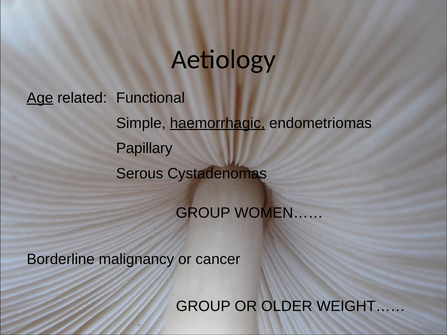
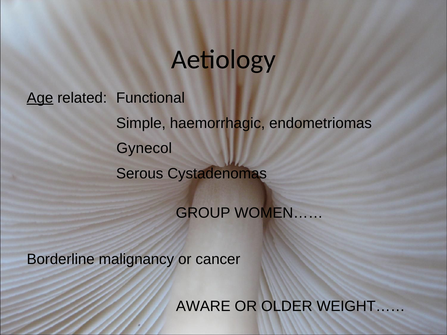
haemorrhagic underline: present -> none
Papillary: Papillary -> Gynecol
GROUP at (203, 307): GROUP -> AWARE
